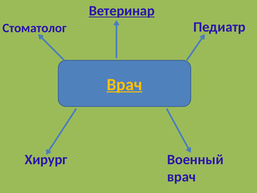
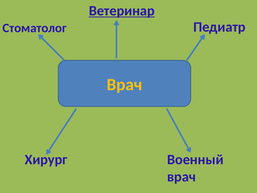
Врач at (124, 84) underline: present -> none
